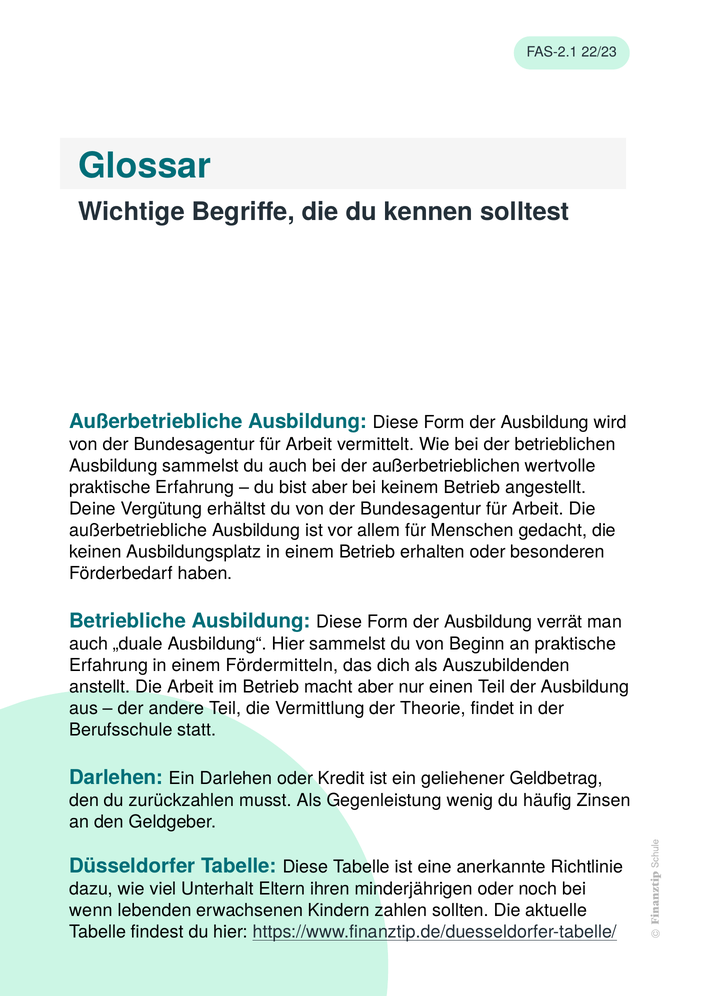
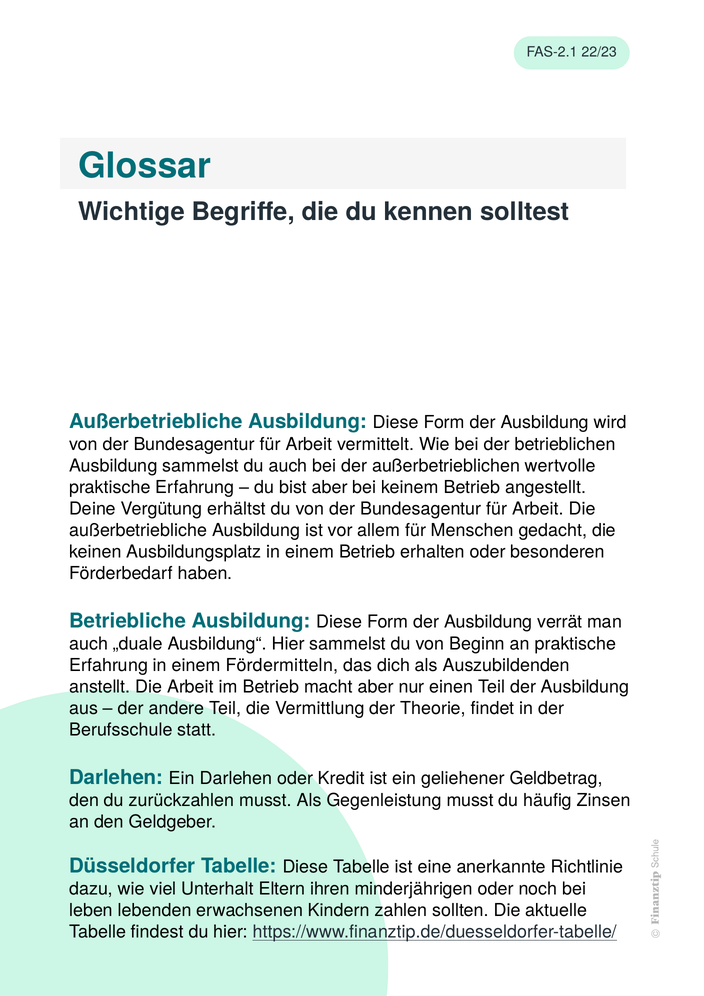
Gegenleistung wenig: wenig -> musst
wenn: wenn -> leben
